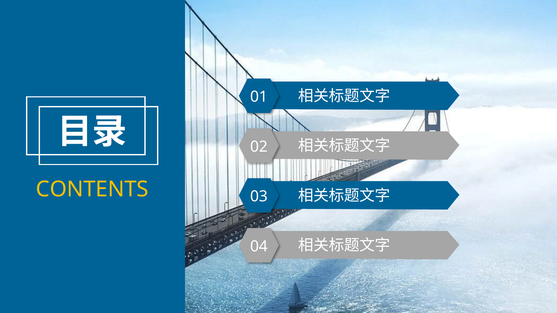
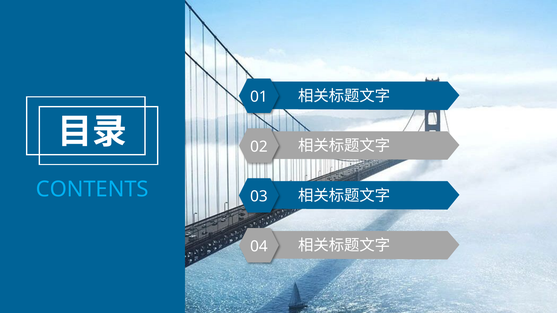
CONTENTS colour: yellow -> light blue
